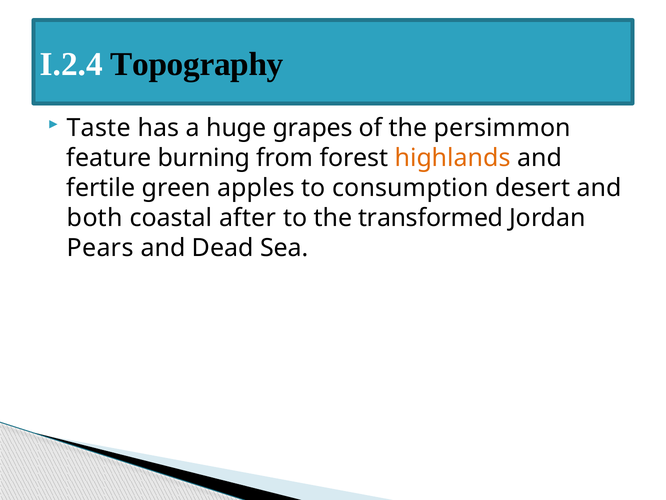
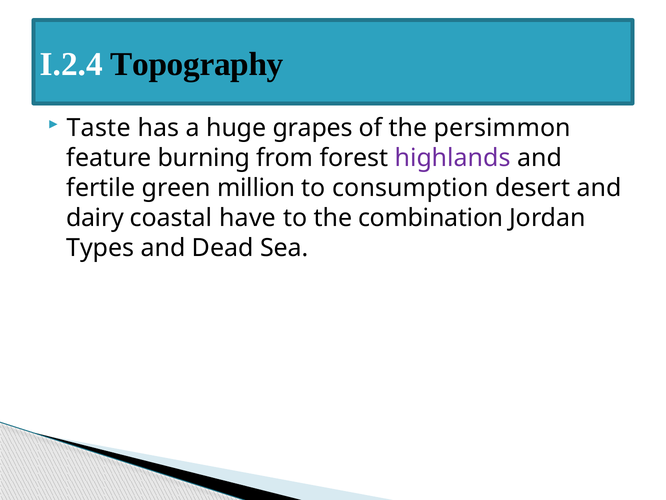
highlands colour: orange -> purple
apples: apples -> million
both: both -> dairy
after: after -> have
transformed: transformed -> combination
Pears: Pears -> Types
